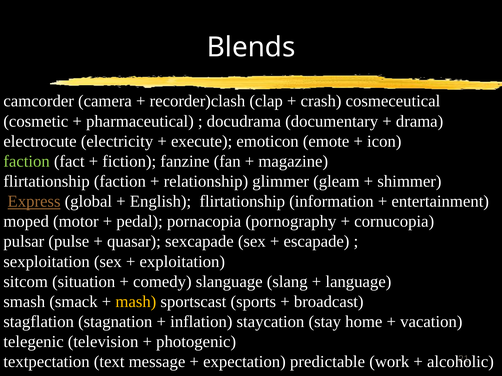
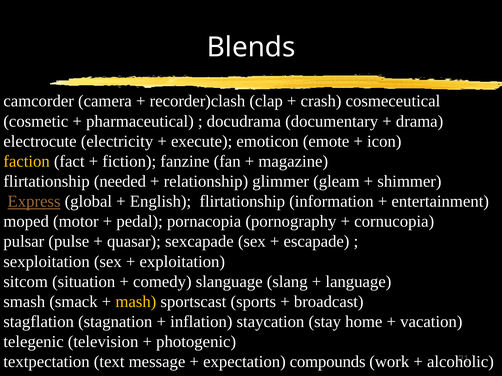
faction at (27, 161) colour: light green -> yellow
flirtationship faction: faction -> needed
predictable: predictable -> compounds
